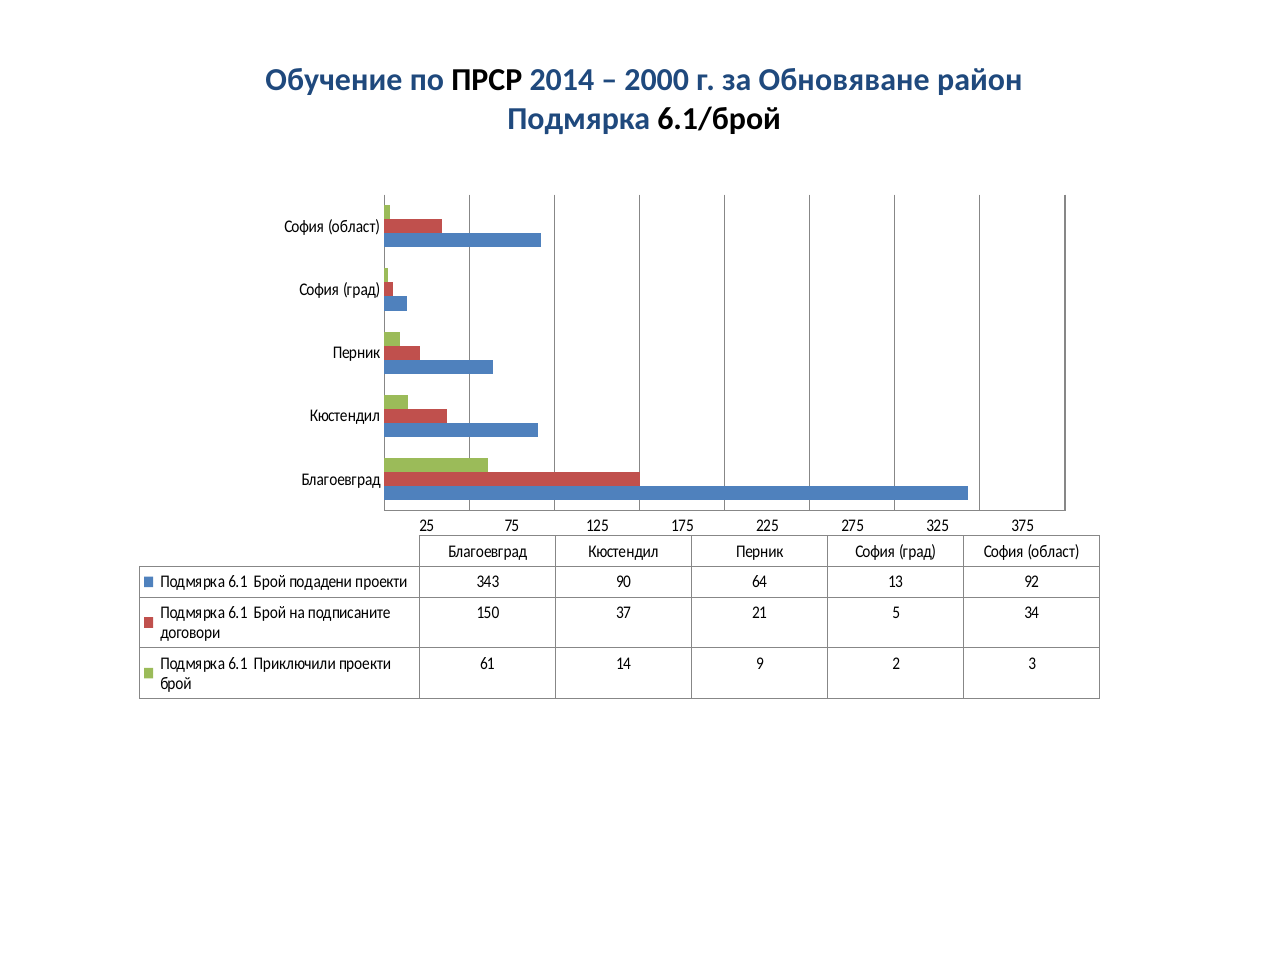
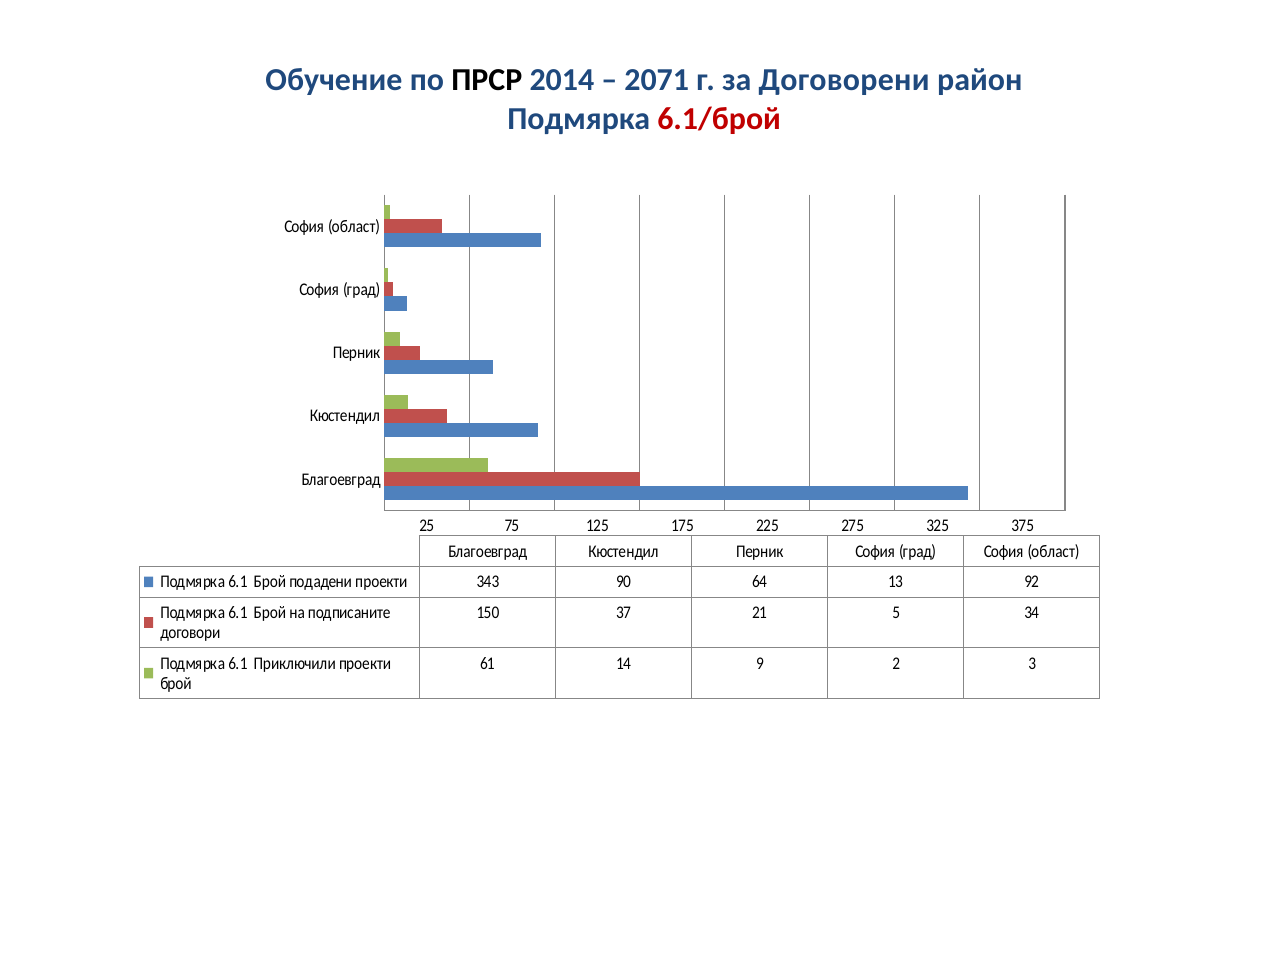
2000: 2000 -> 2071
Обновяване: Обновяване -> Договорени
6.1/брой colour: black -> red
